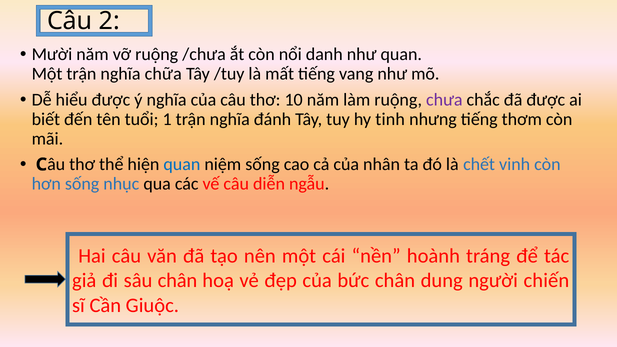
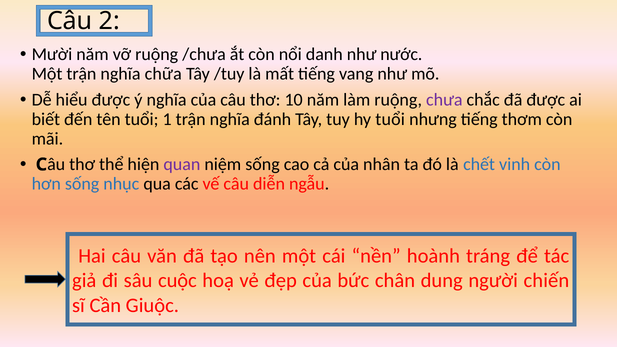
như quan: quan -> nước
hy tinh: tinh -> tuổi
quan at (182, 165) colour: blue -> purple
sâu chân: chân -> cuộc
